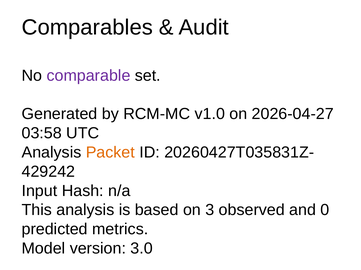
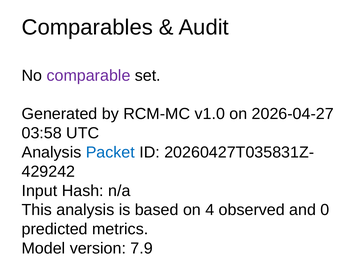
Packet colour: orange -> blue
3: 3 -> 4
3.0: 3.0 -> 7.9
